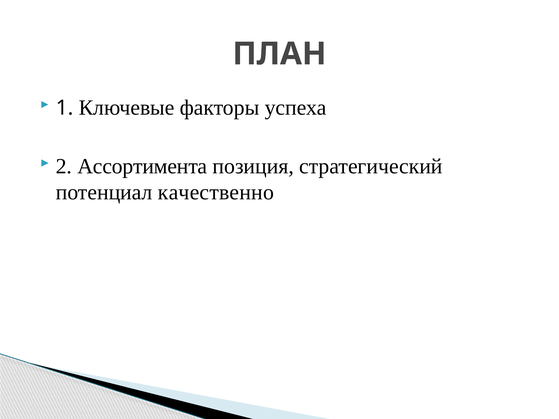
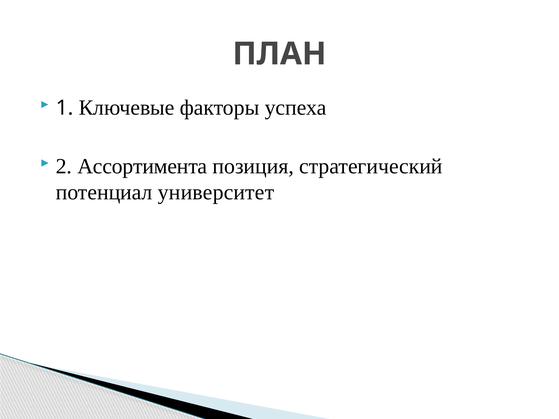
качественно: качественно -> университет
